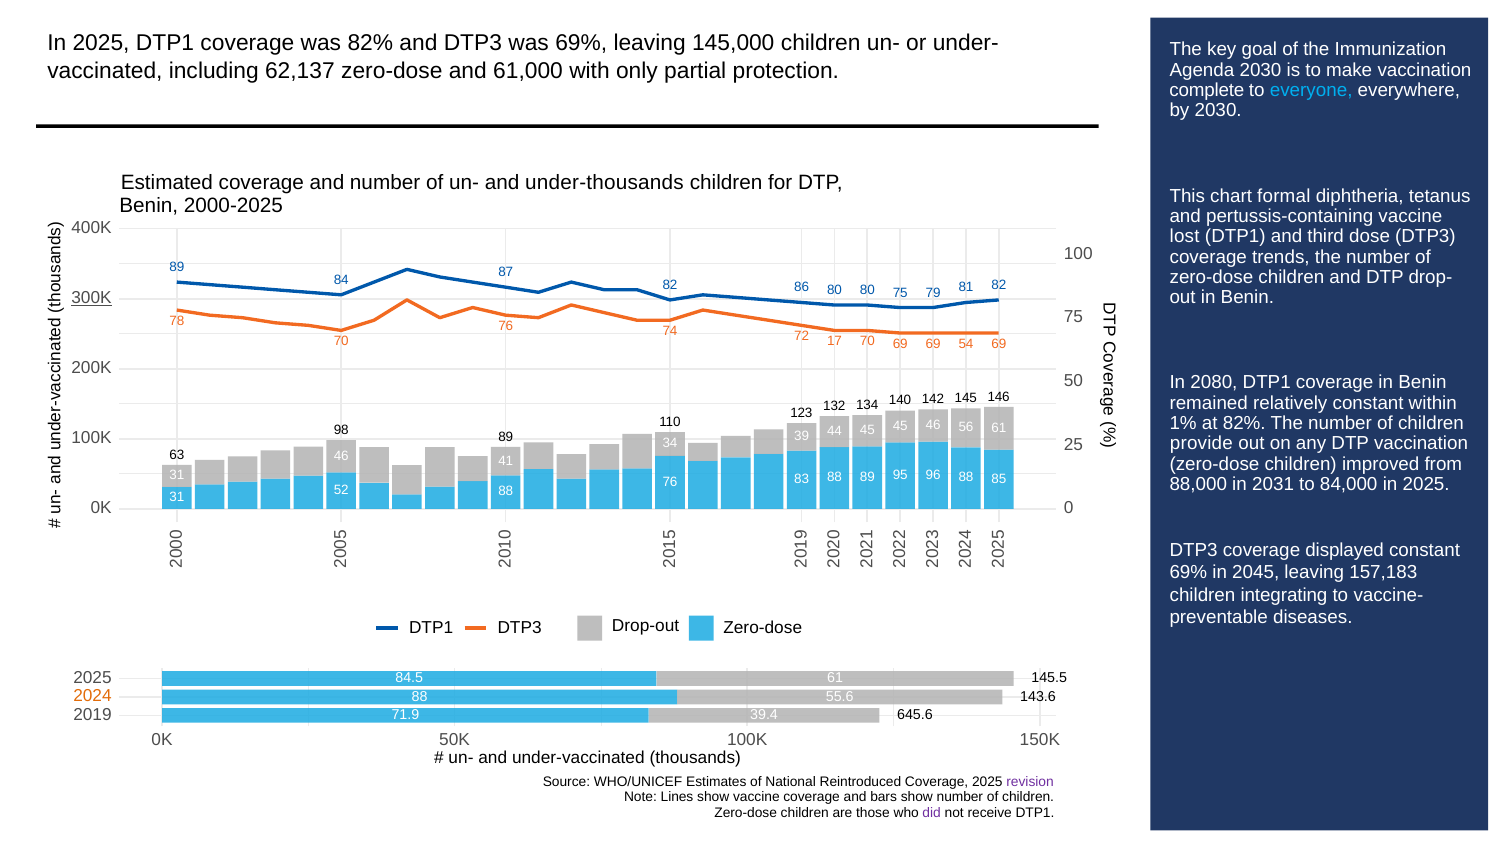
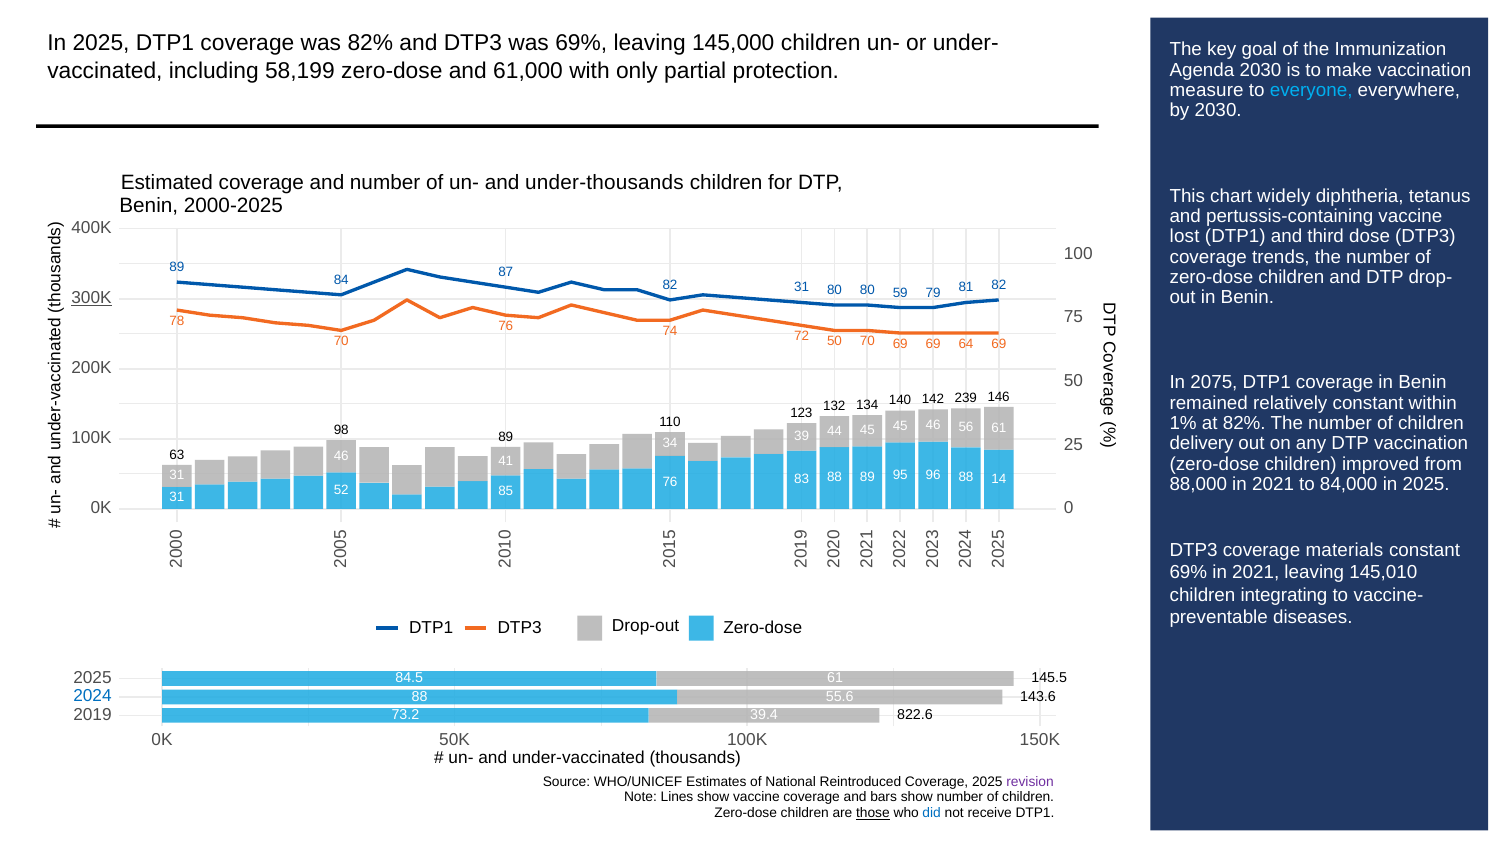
62,137: 62,137 -> 58,199
complete: complete -> measure
formal: formal -> widely
82 86: 86 -> 31
80 75: 75 -> 59
72 17: 17 -> 50
54: 54 -> 64
2080: 2080 -> 2075
145: 145 -> 239
provide: provide -> delivery
85: 85 -> 14
88,000 in 2031: 2031 -> 2021
52 88: 88 -> 85
displayed: displayed -> materials
69% in 2045: 2045 -> 2021
157,183: 157,183 -> 145,010
2024 colour: orange -> blue
71.9: 71.9 -> 73.2
645.6: 645.6 -> 822.6
those underline: none -> present
did colour: purple -> blue
